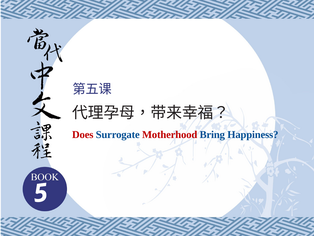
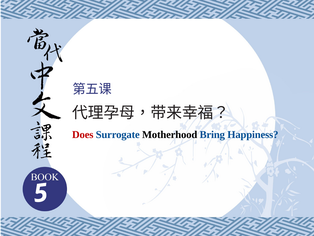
Motherhood colour: red -> black
